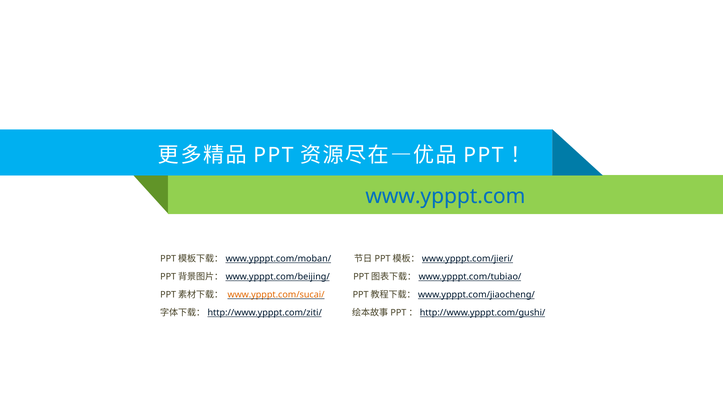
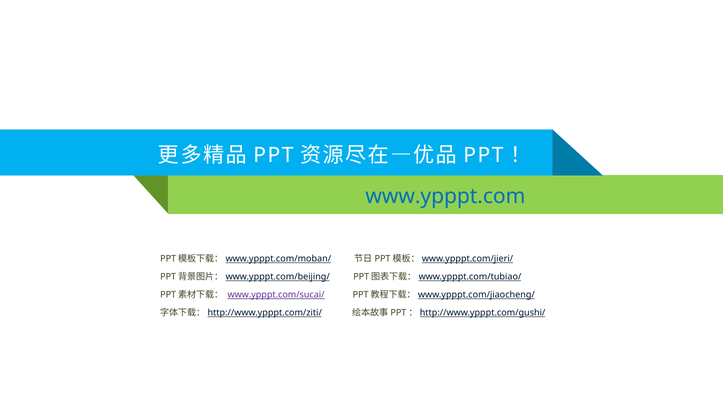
www.ypppt.com/sucai/ colour: orange -> purple
